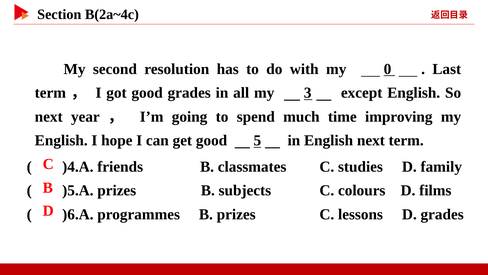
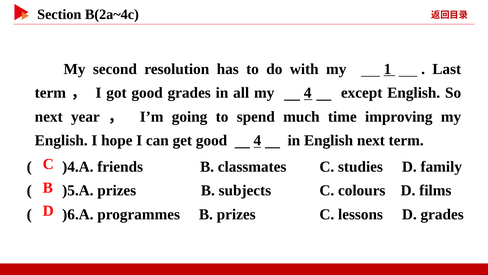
0: 0 -> 1
my 3: 3 -> 4
good 5: 5 -> 4
